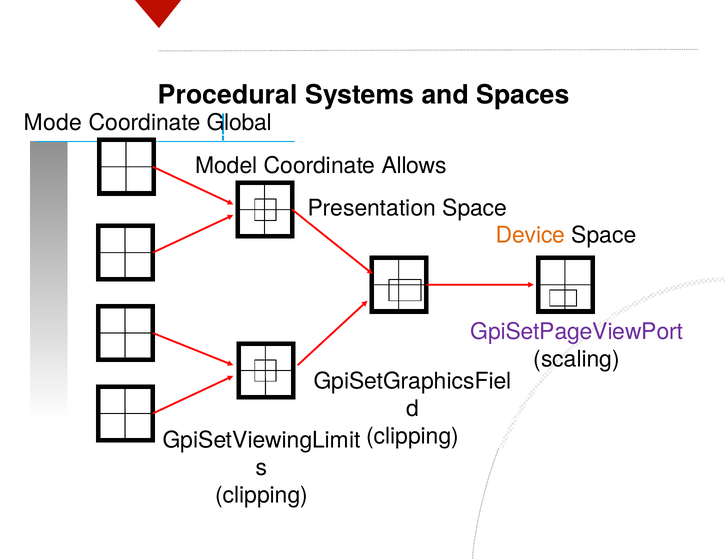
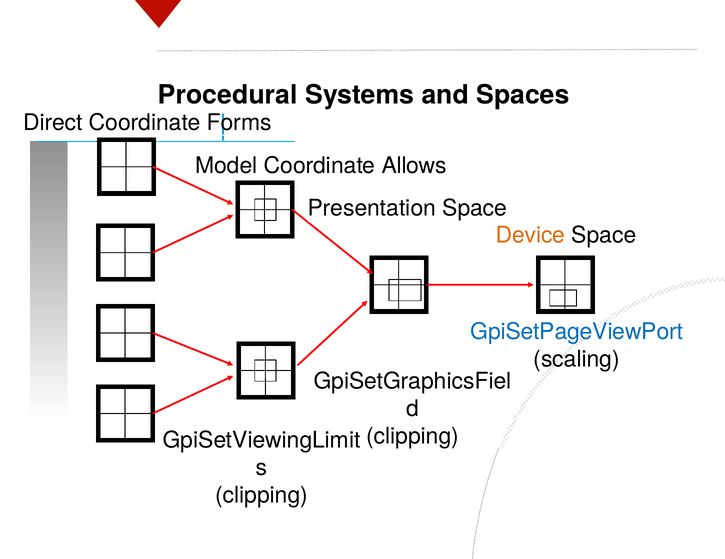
Mode: Mode -> Direct
Global: Global -> Forms
GpiSetPageViewPort colour: purple -> blue
